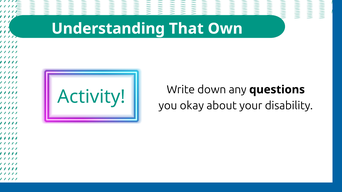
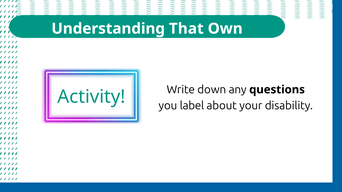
okay: okay -> label
